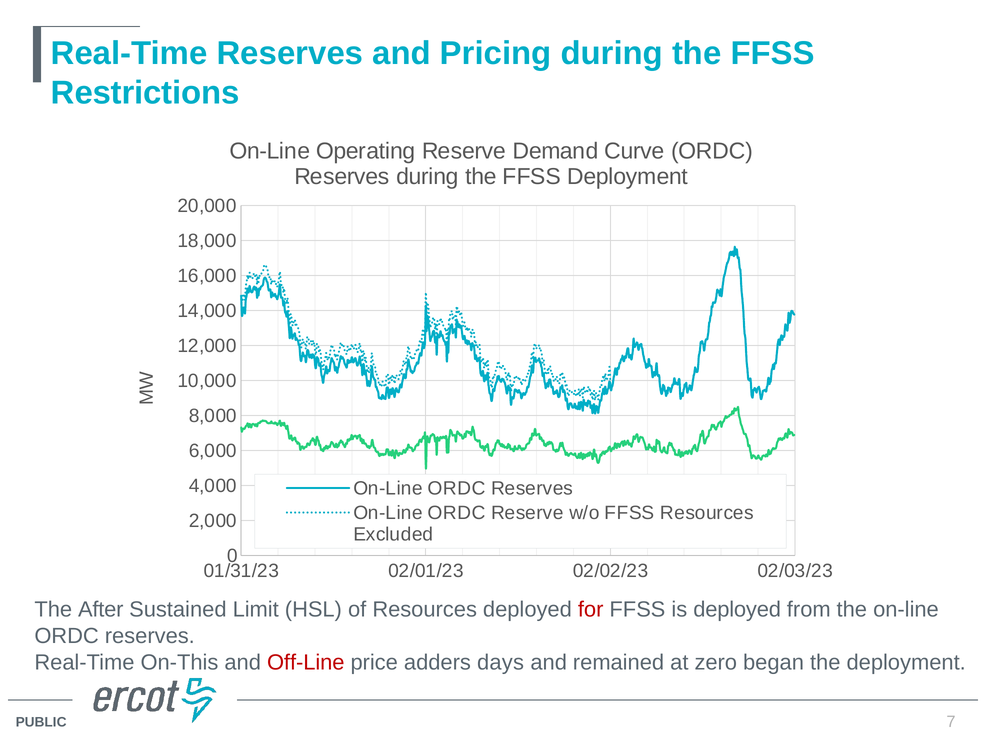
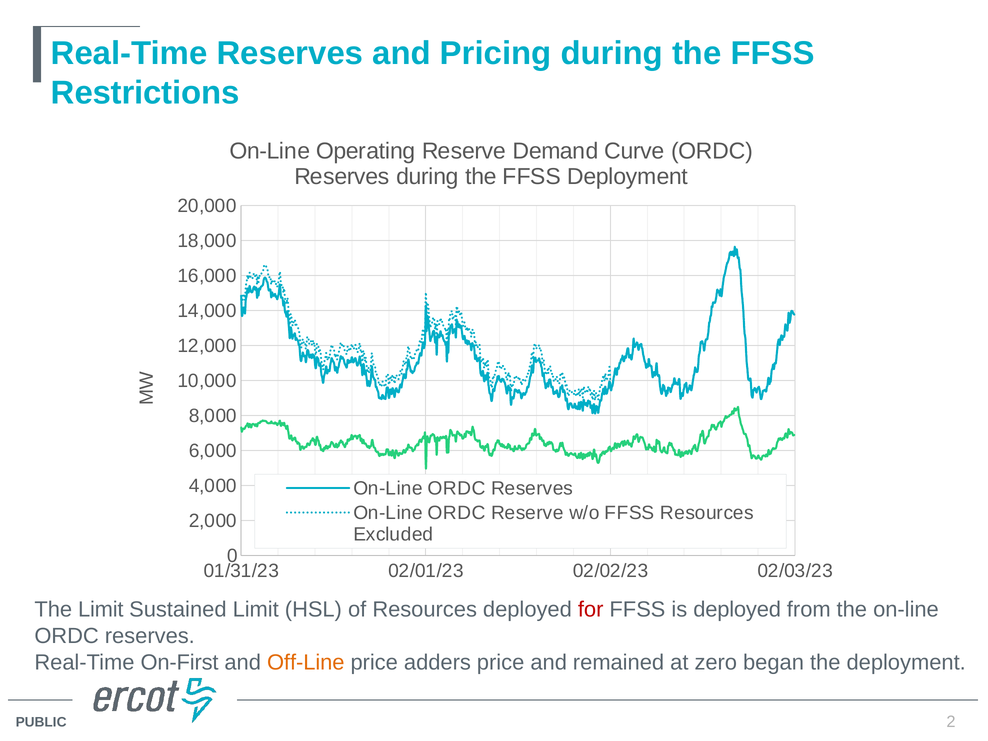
The After: After -> Limit
On-This: On-This -> On-First
Off-Line colour: red -> orange
adders days: days -> price
7: 7 -> 2
